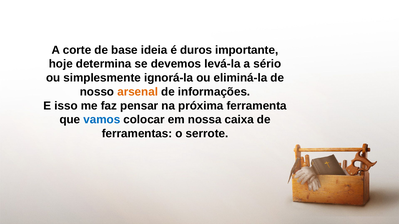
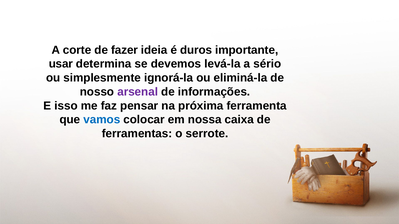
base: base -> fazer
hoje: hoje -> usar
arsenal colour: orange -> purple
